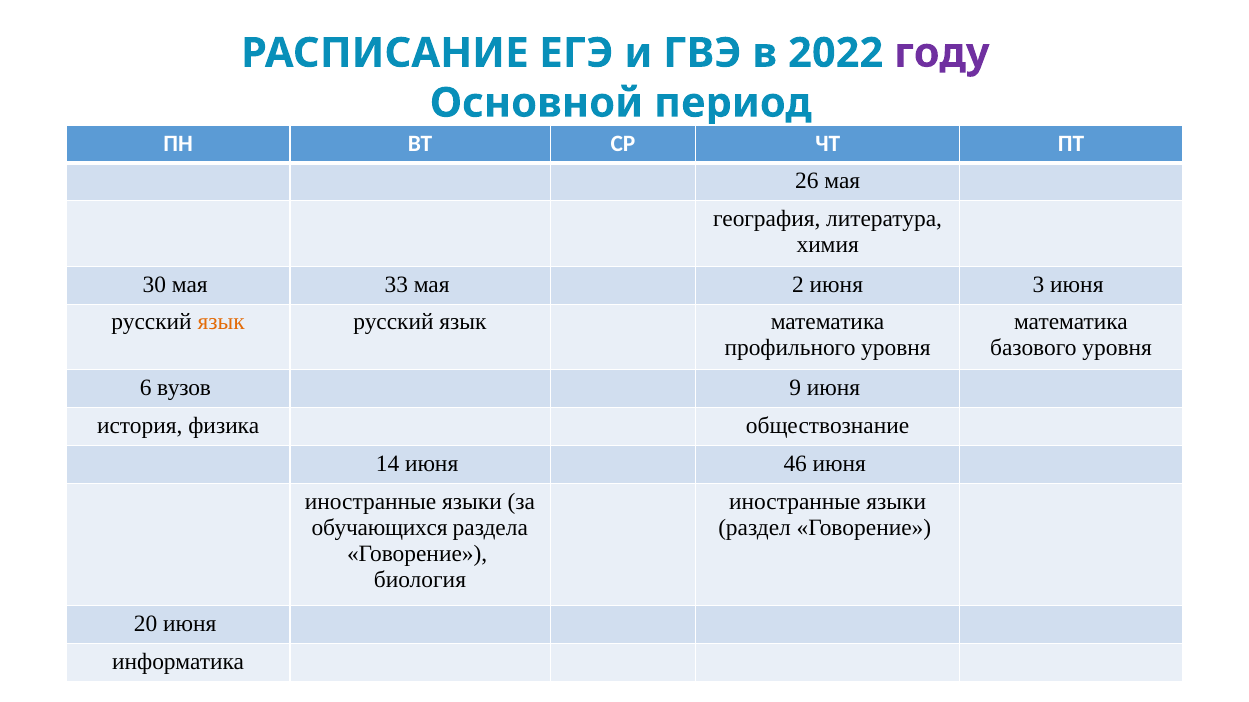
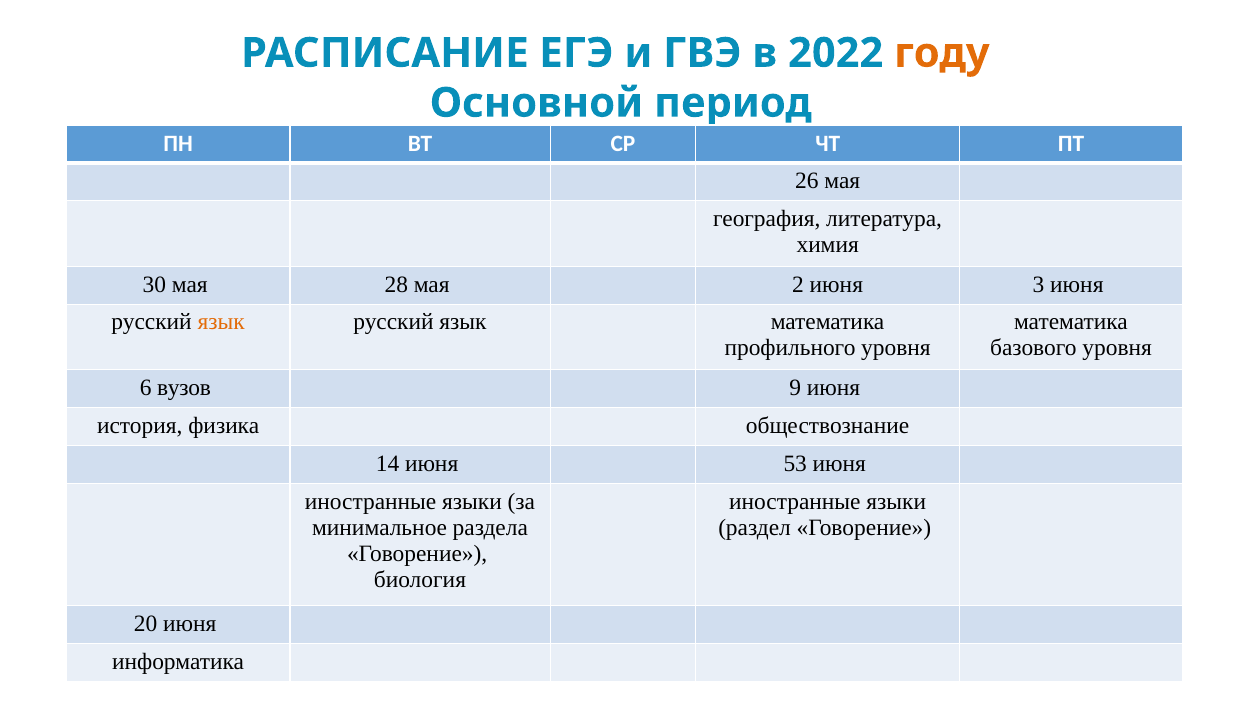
году colour: purple -> orange
33: 33 -> 28
46: 46 -> 53
обучающихся: обучающихся -> минимальное
